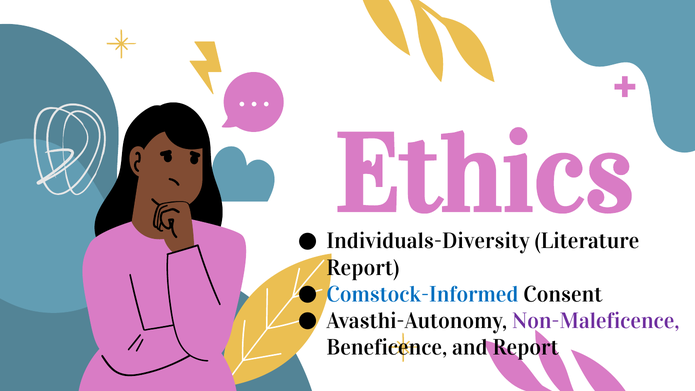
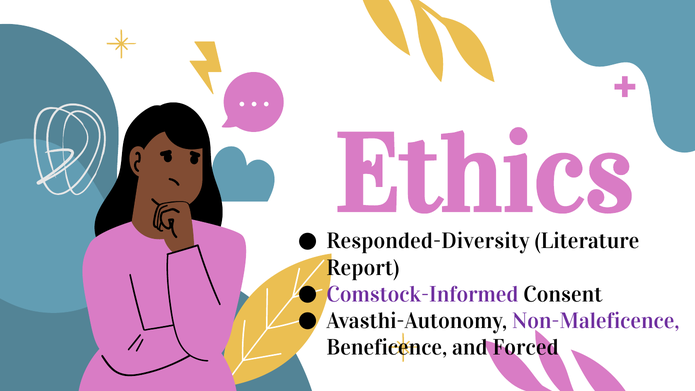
Individuals-Diversity: Individuals-Diversity -> Responded-Diversity
Comstock-Informed colour: blue -> purple
and Report: Report -> Forced
